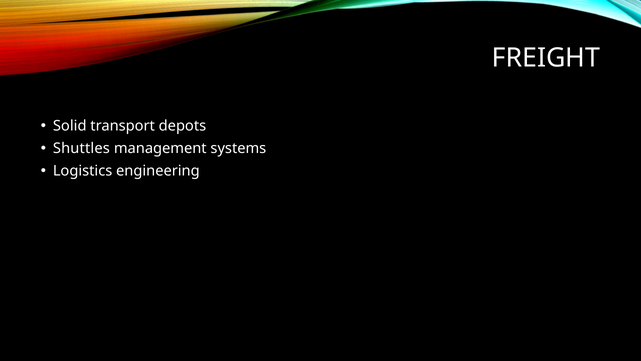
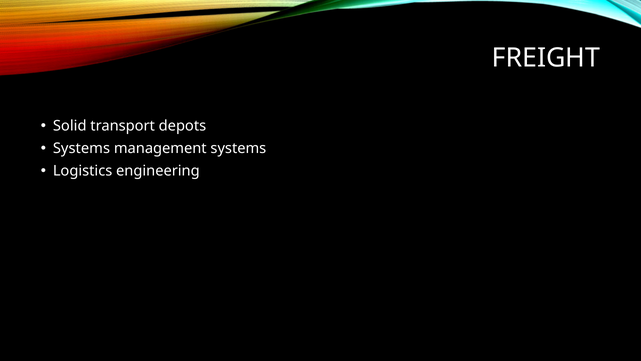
Shuttles at (81, 148): Shuttles -> Systems
